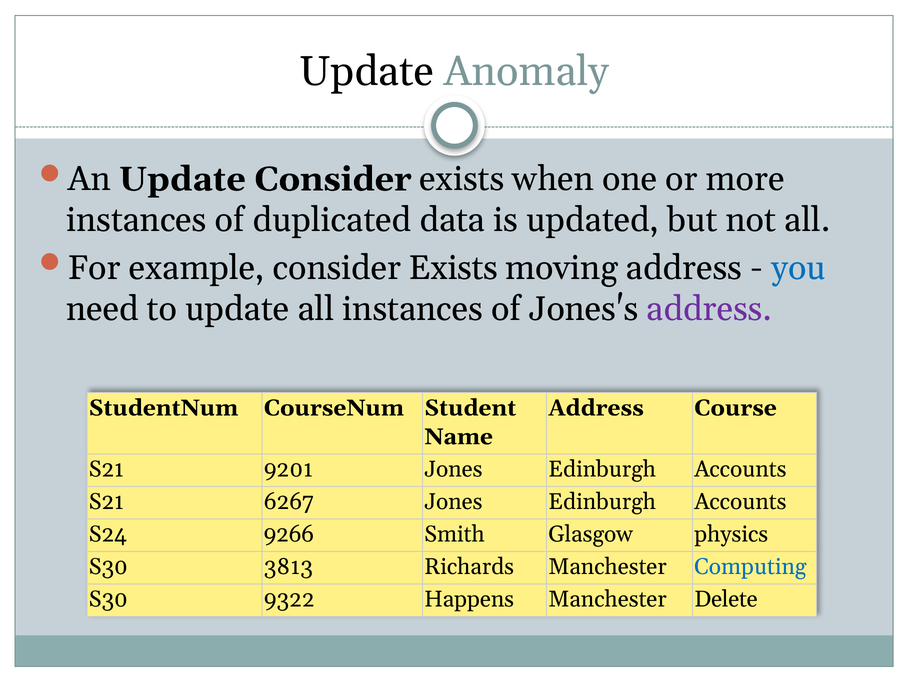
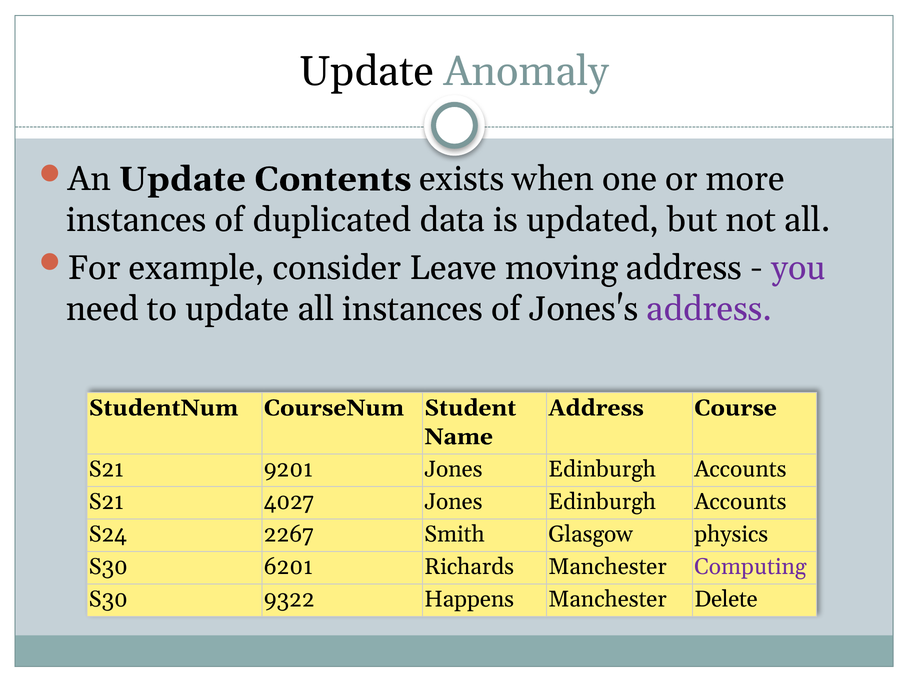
Update Consider: Consider -> Contents
example consider Exists: Exists -> Leave
you colour: blue -> purple
6267: 6267 -> 4027
9266: 9266 -> 2267
3813: 3813 -> 6201
Computing colour: blue -> purple
